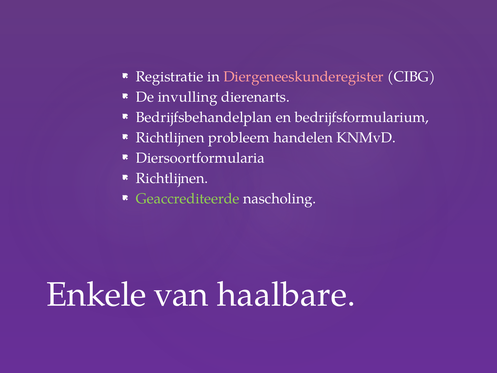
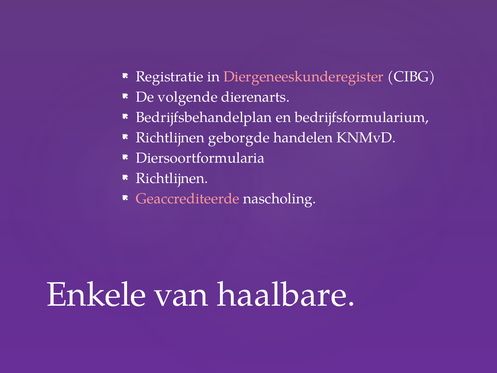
invulling: invulling -> volgende
probleem: probleem -> geborgde
Geaccrediteerde colour: light green -> pink
